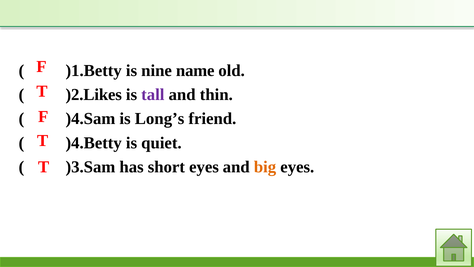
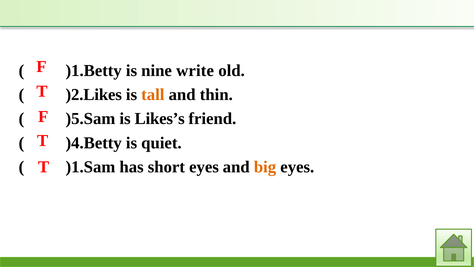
name: name -> write
tall colour: purple -> orange
)4.Sam: )4.Sam -> )5.Sam
Long’s: Long’s -> Likes’s
)3.Sam: )3.Sam -> )1.Sam
